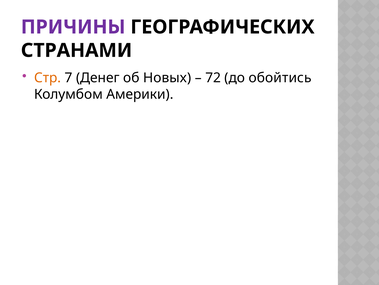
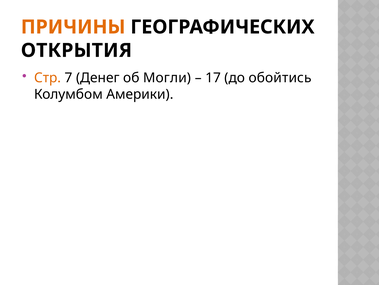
ПРИЧИНЫ colour: purple -> orange
СТРАНАМИ: СТРАНАМИ -> ОТКРЫТИЯ
Новых: Новых -> Могли
72: 72 -> 17
